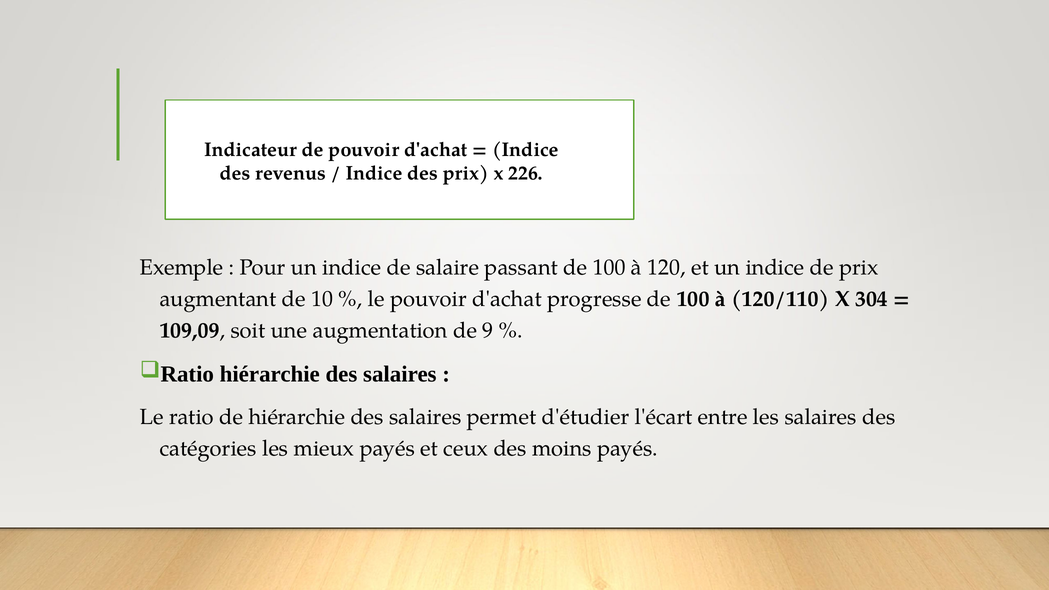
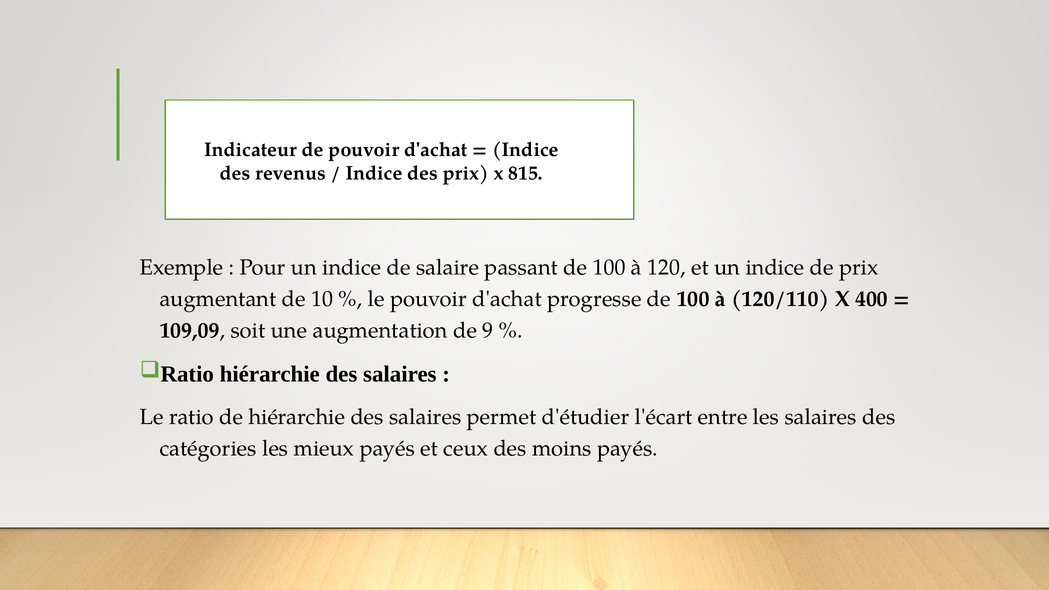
226: 226 -> 815
304: 304 -> 400
